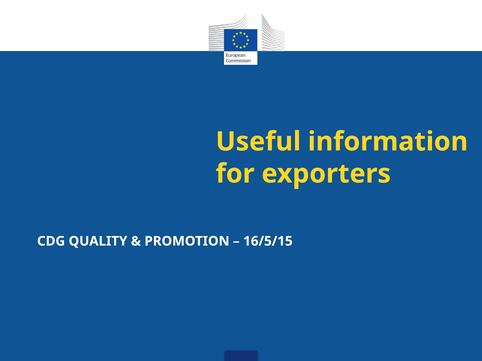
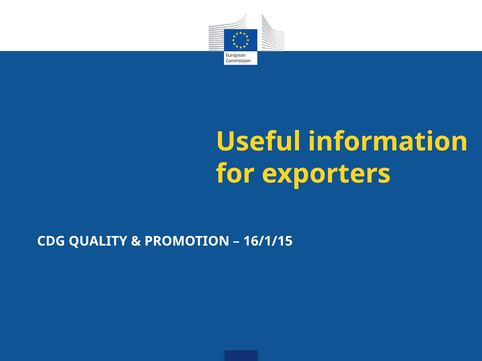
16/5/15: 16/5/15 -> 16/1/15
